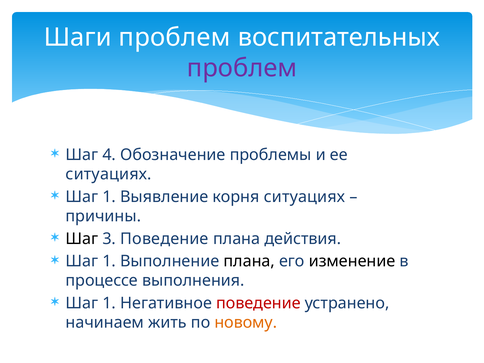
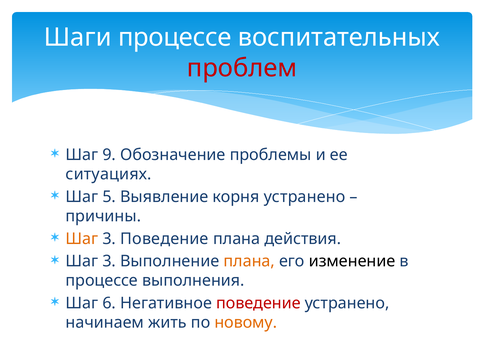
Шаги проблем: проблем -> процессе
проблем at (242, 68) colour: purple -> red
4: 4 -> 9
1 at (109, 197): 1 -> 5
корня ситуациях: ситуациях -> устранено
Шаг at (82, 239) colour: black -> orange
1 at (109, 261): 1 -> 3
плана at (249, 261) colour: black -> orange
1 at (109, 303): 1 -> 6
